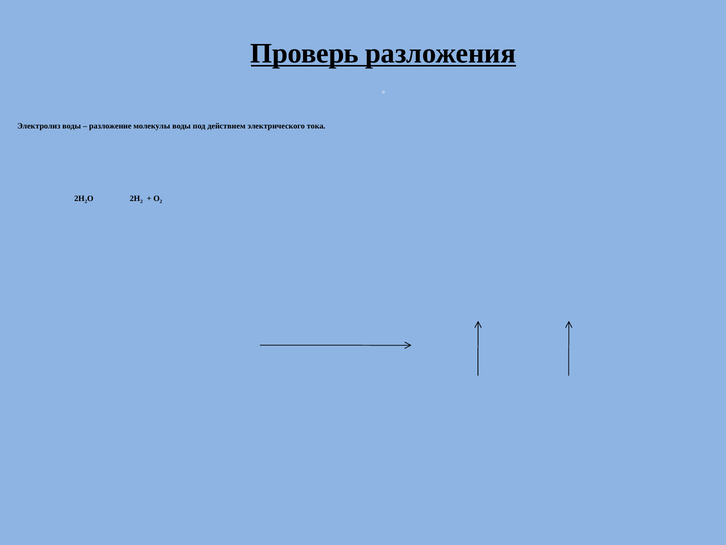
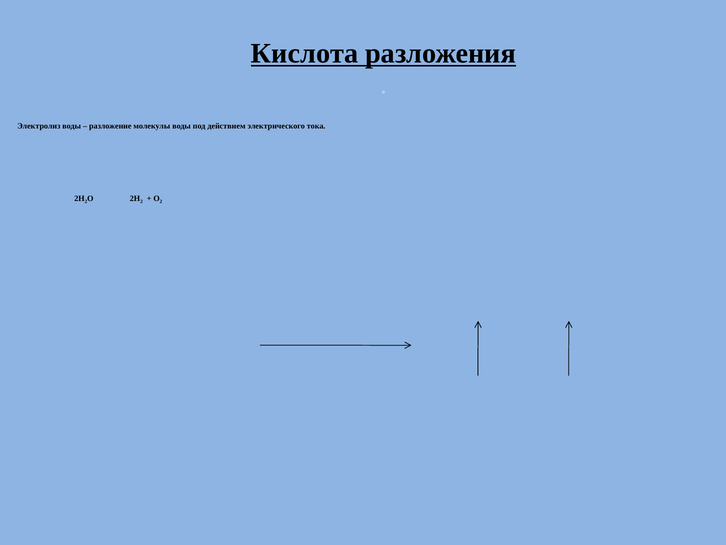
Проверь: Проверь -> Кислота
